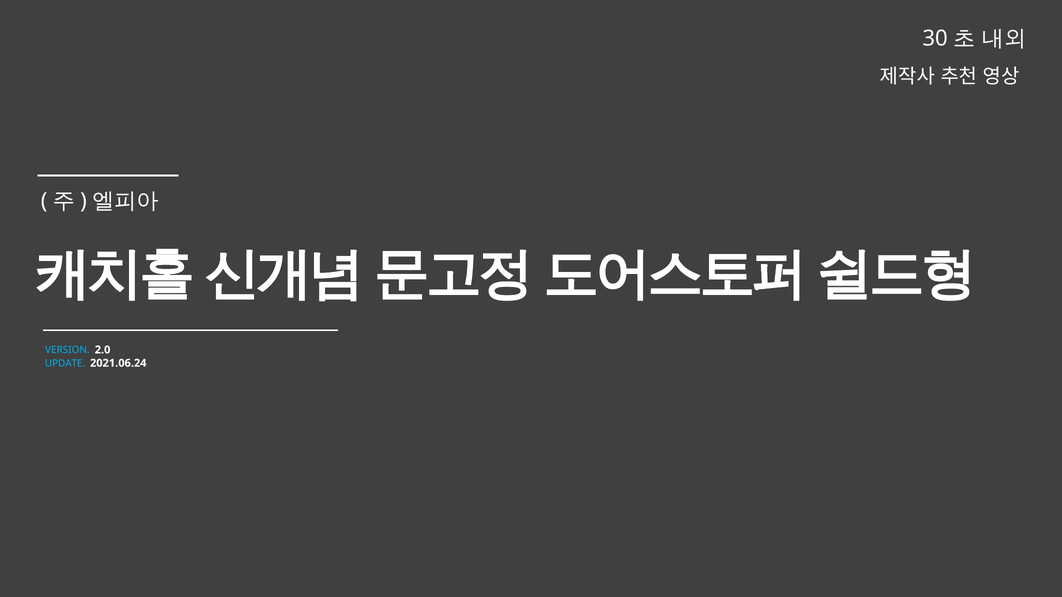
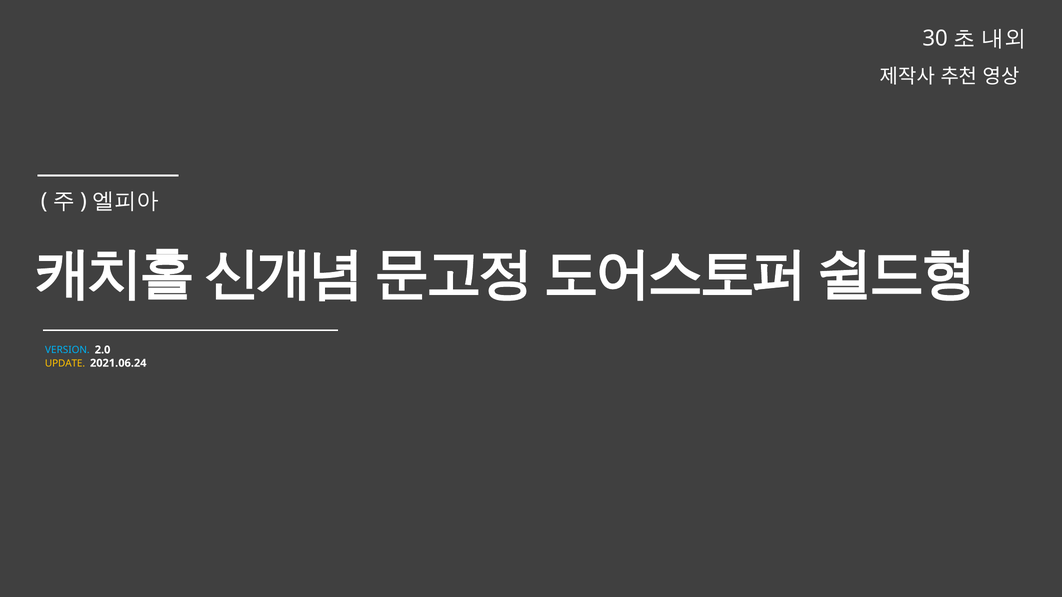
UPDATE colour: light blue -> yellow
